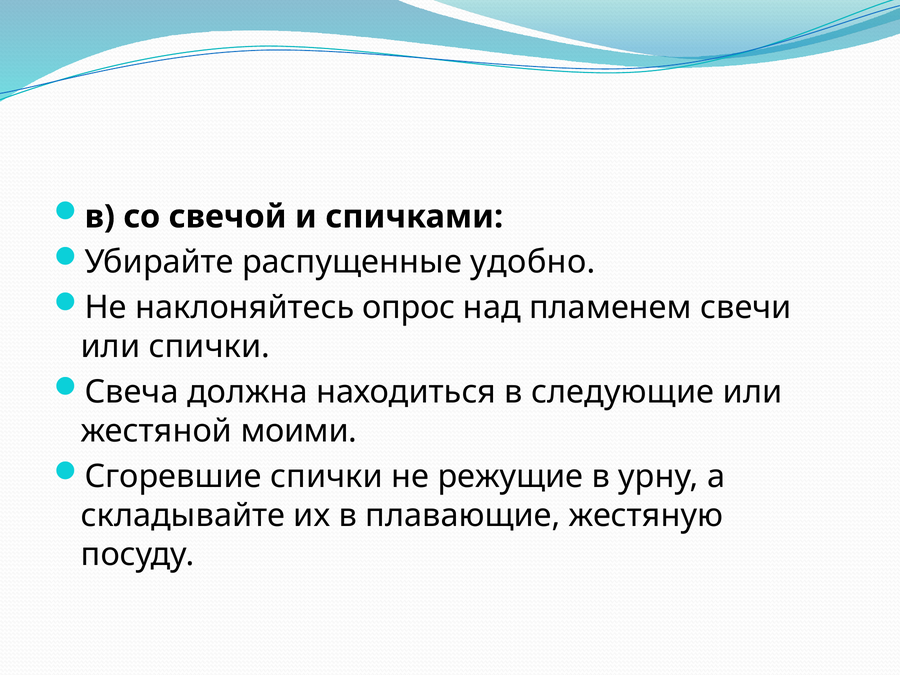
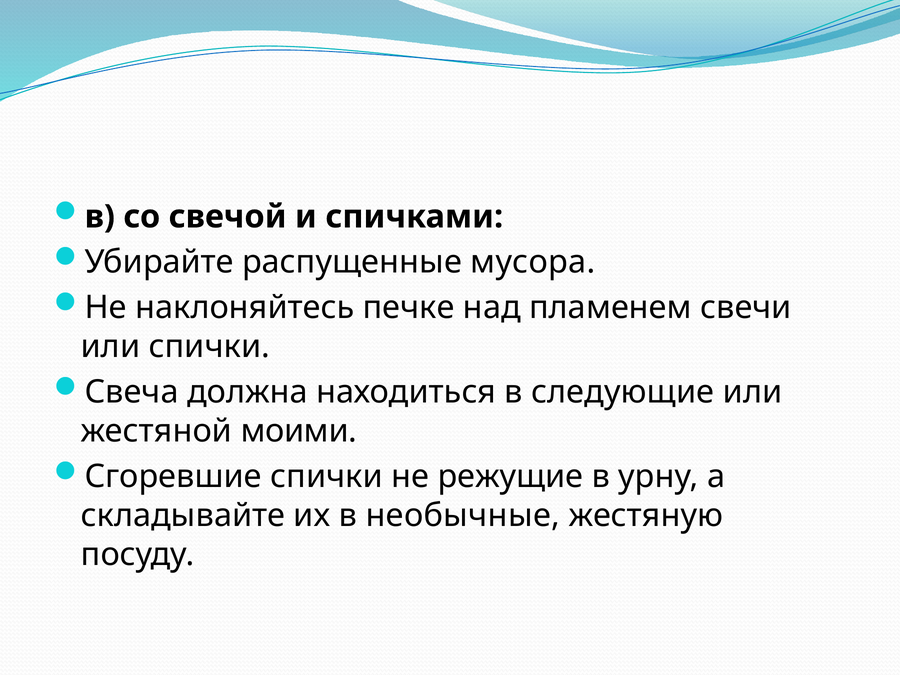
удобно: удобно -> мусора
опрос: опрос -> печке
плавающие: плавающие -> необычные
